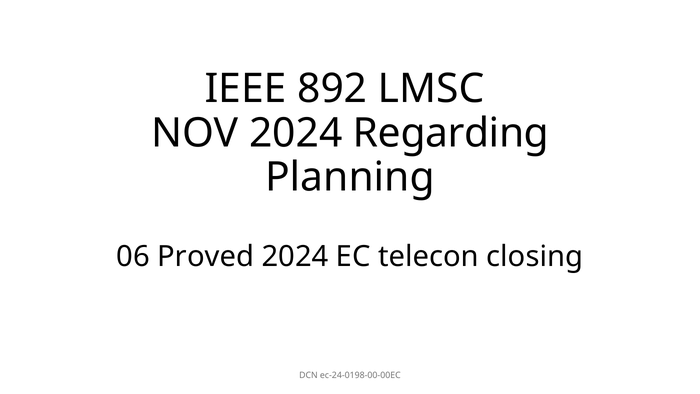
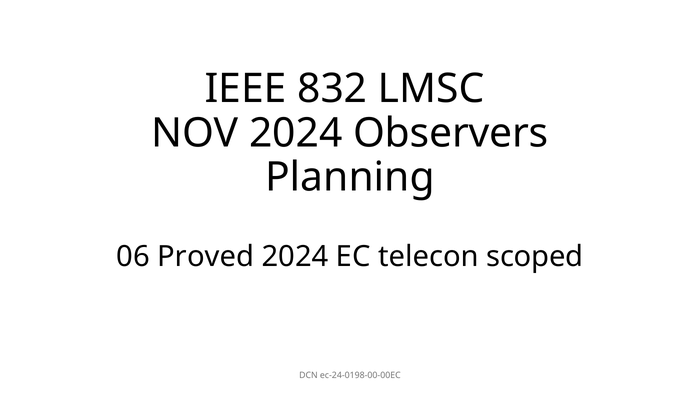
892: 892 -> 832
Regarding: Regarding -> Observers
closing: closing -> scoped
